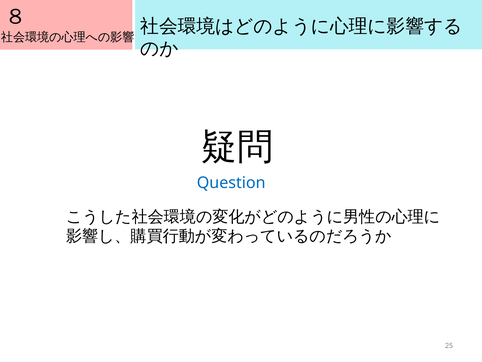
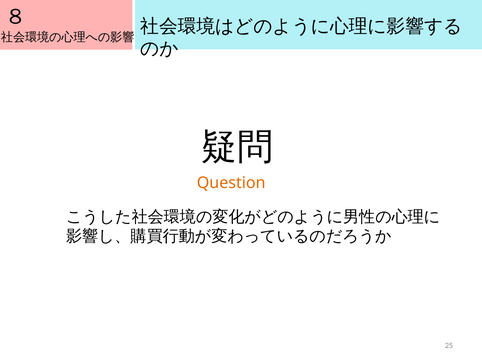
Question colour: blue -> orange
